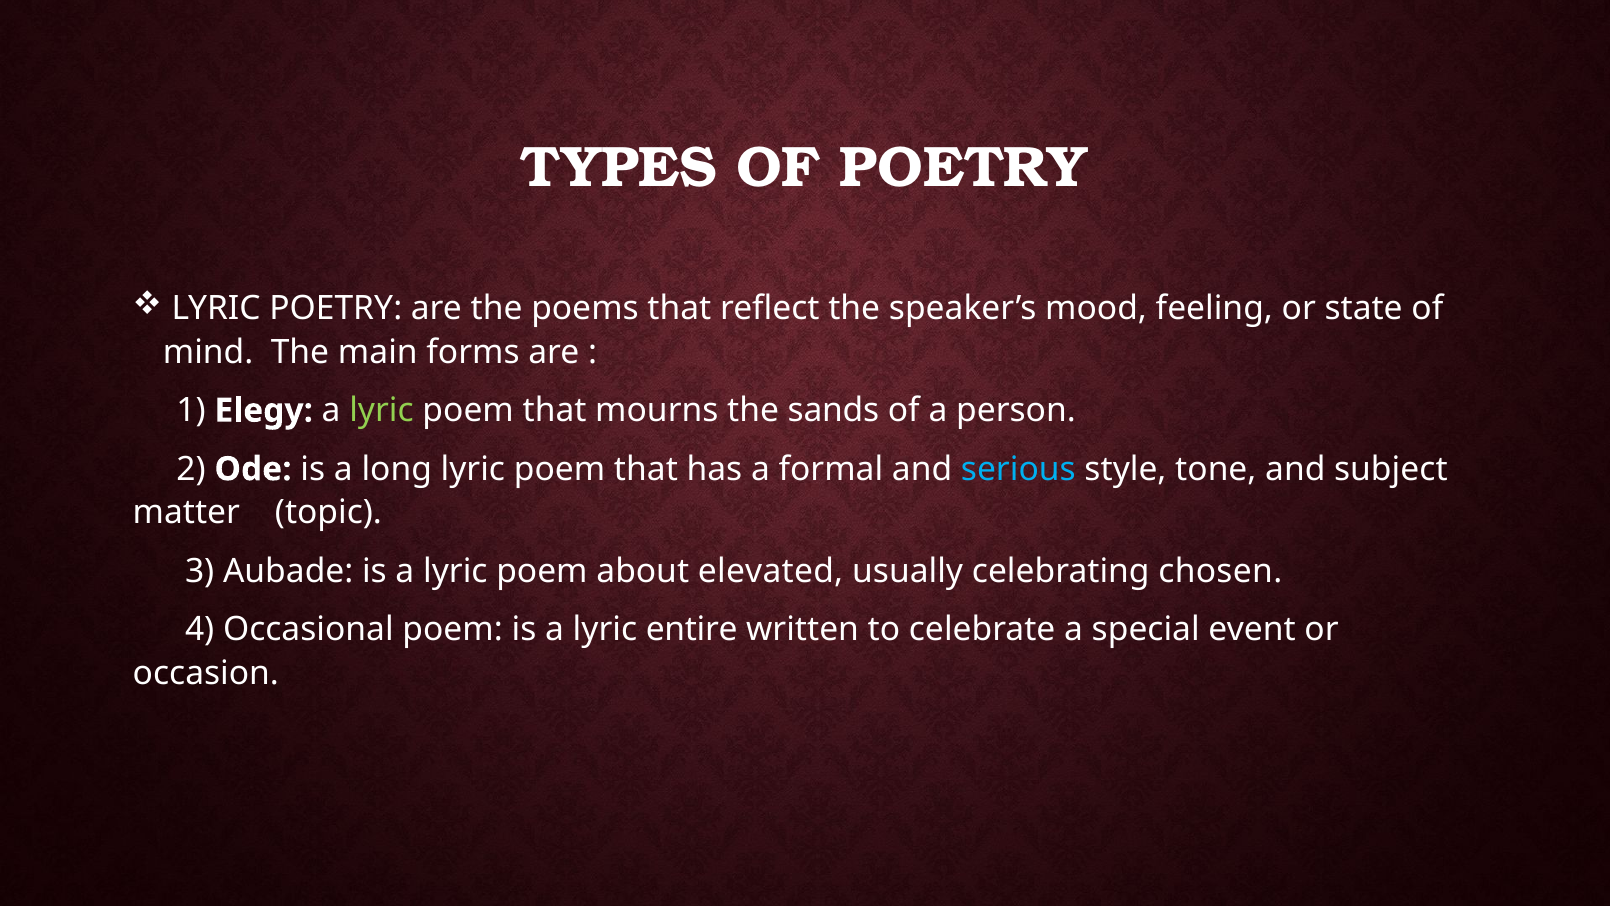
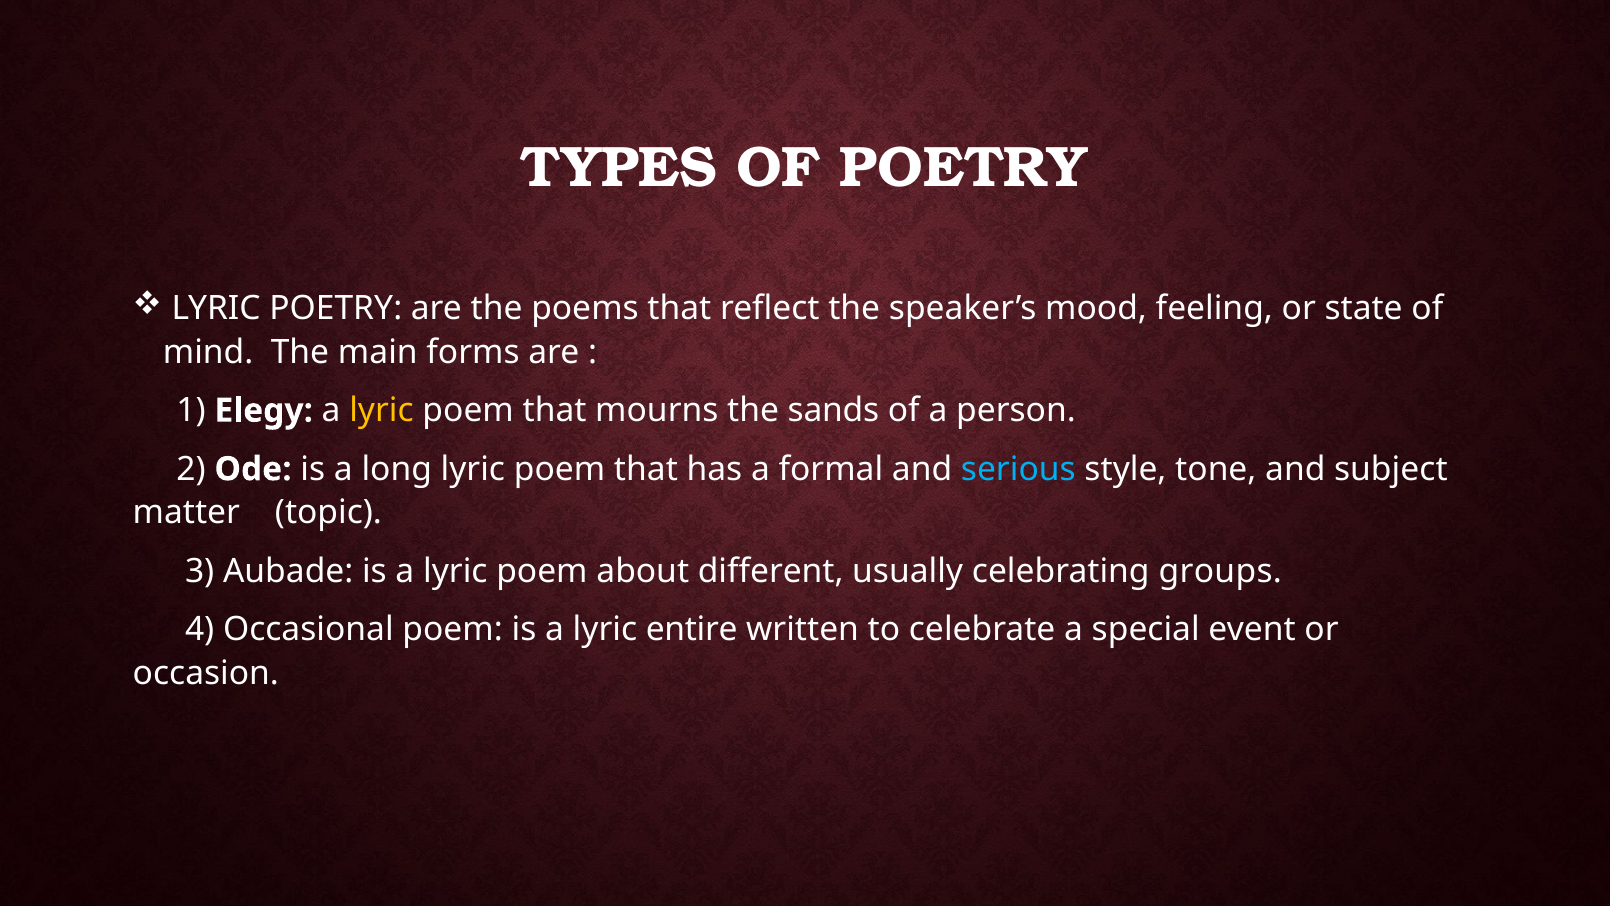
lyric at (381, 410) colour: light green -> yellow
elevated: elevated -> different
chosen: chosen -> groups
